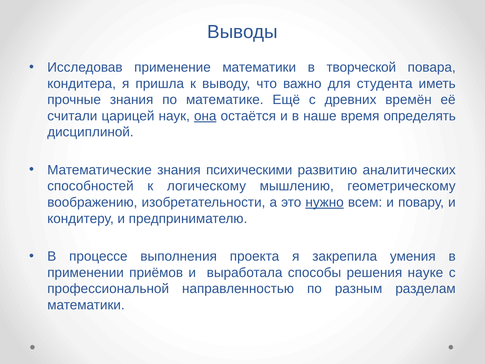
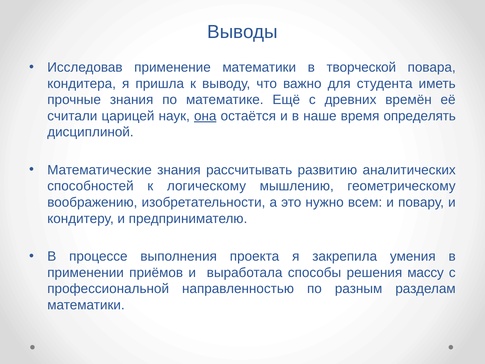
психическими: психическими -> рассчитывать
нужно underline: present -> none
науке: науке -> массу
